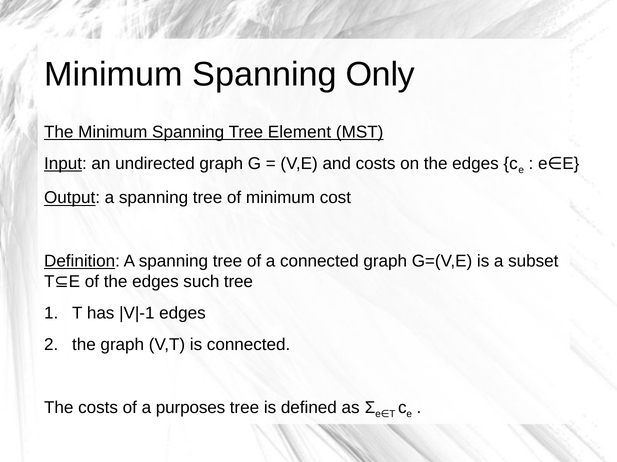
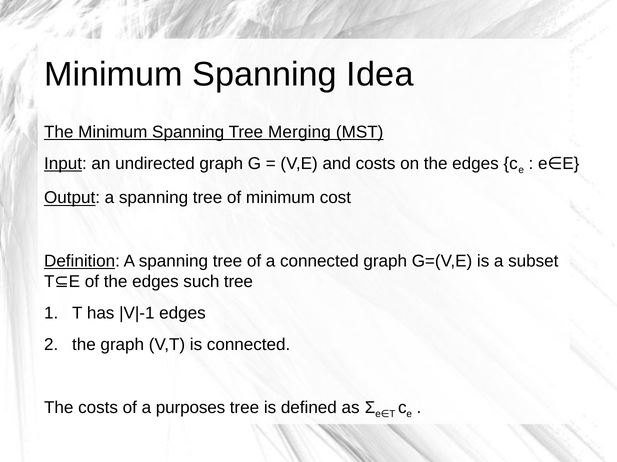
Only: Only -> Idea
Element: Element -> Merging
